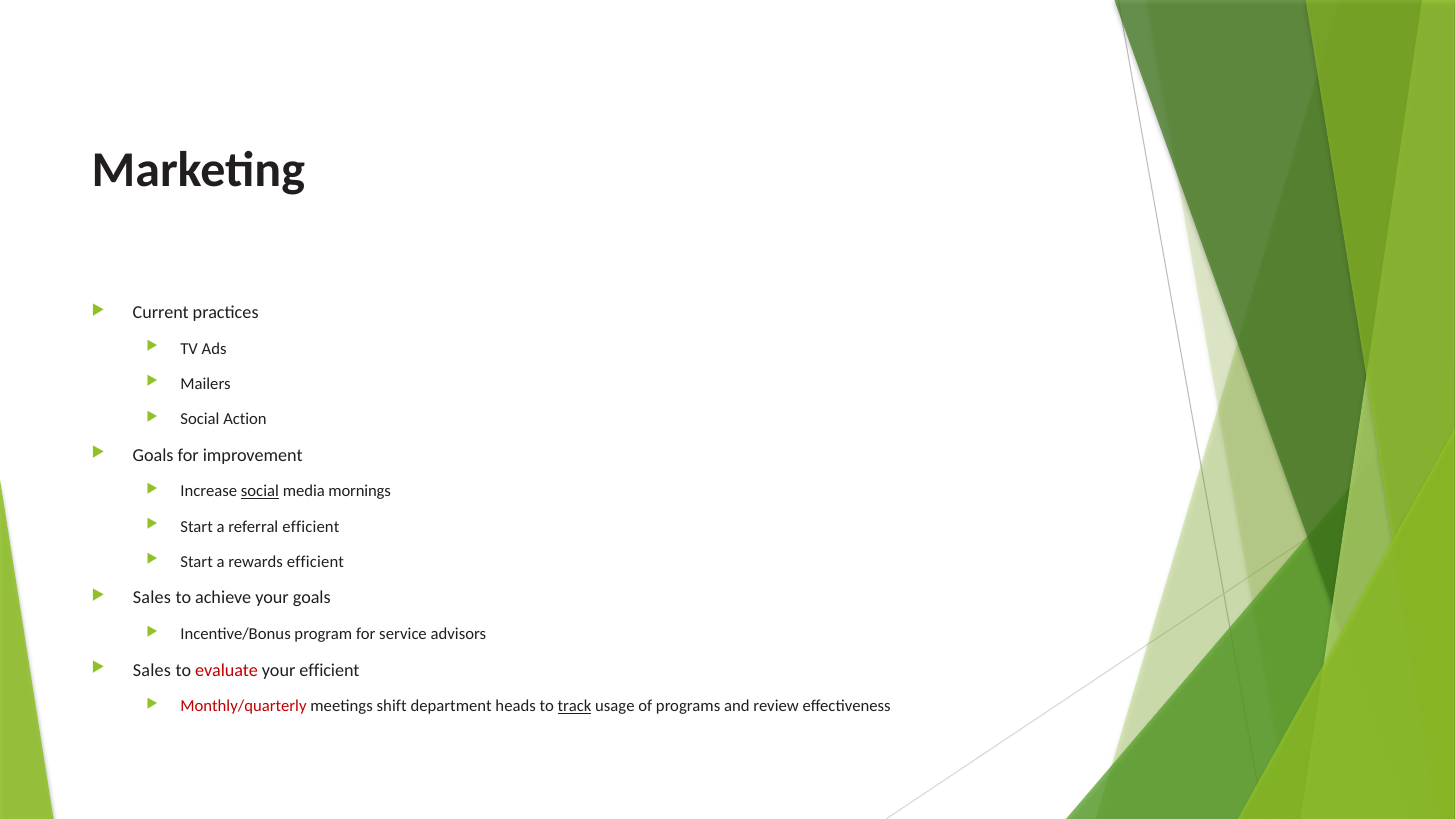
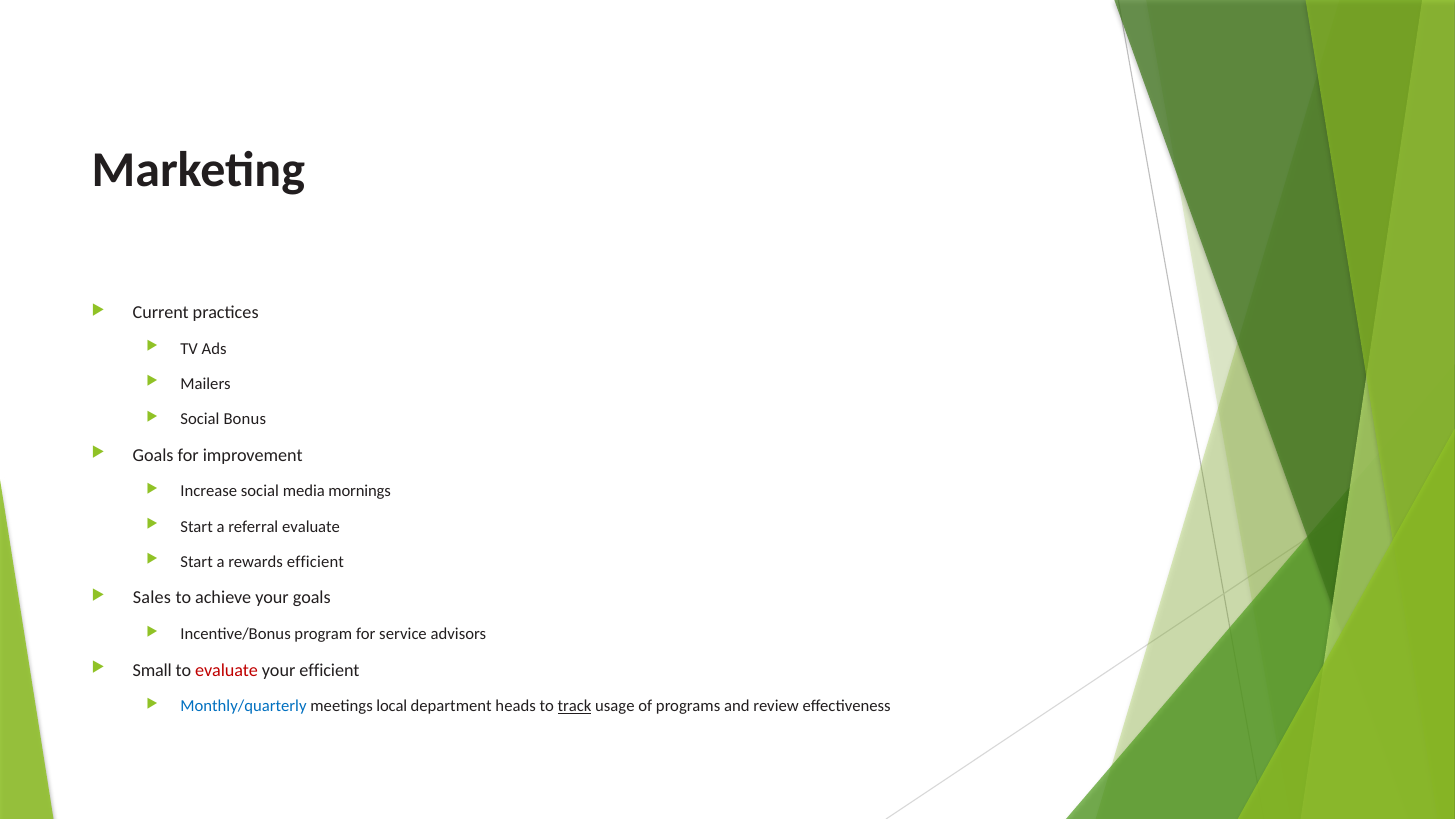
Action: Action -> Bonus
social at (260, 491) underline: present -> none
referral efficient: efficient -> evaluate
Sales at (152, 670): Sales -> Small
Monthly/quarterly colour: red -> blue
shift: shift -> local
